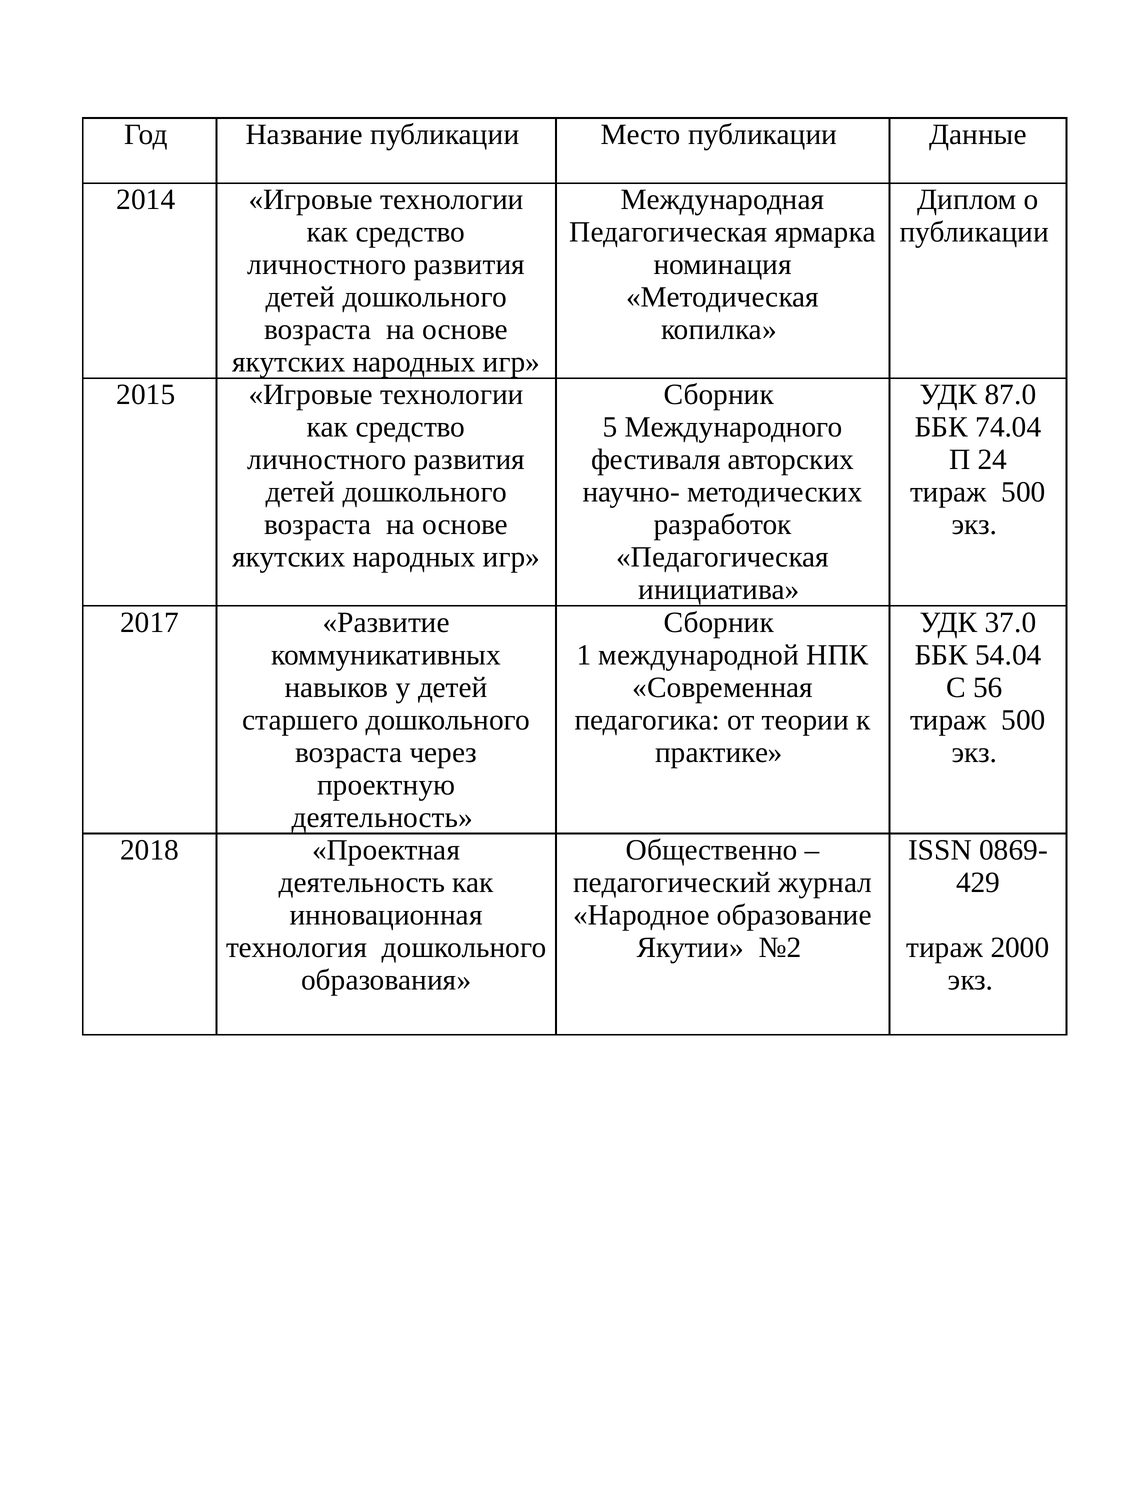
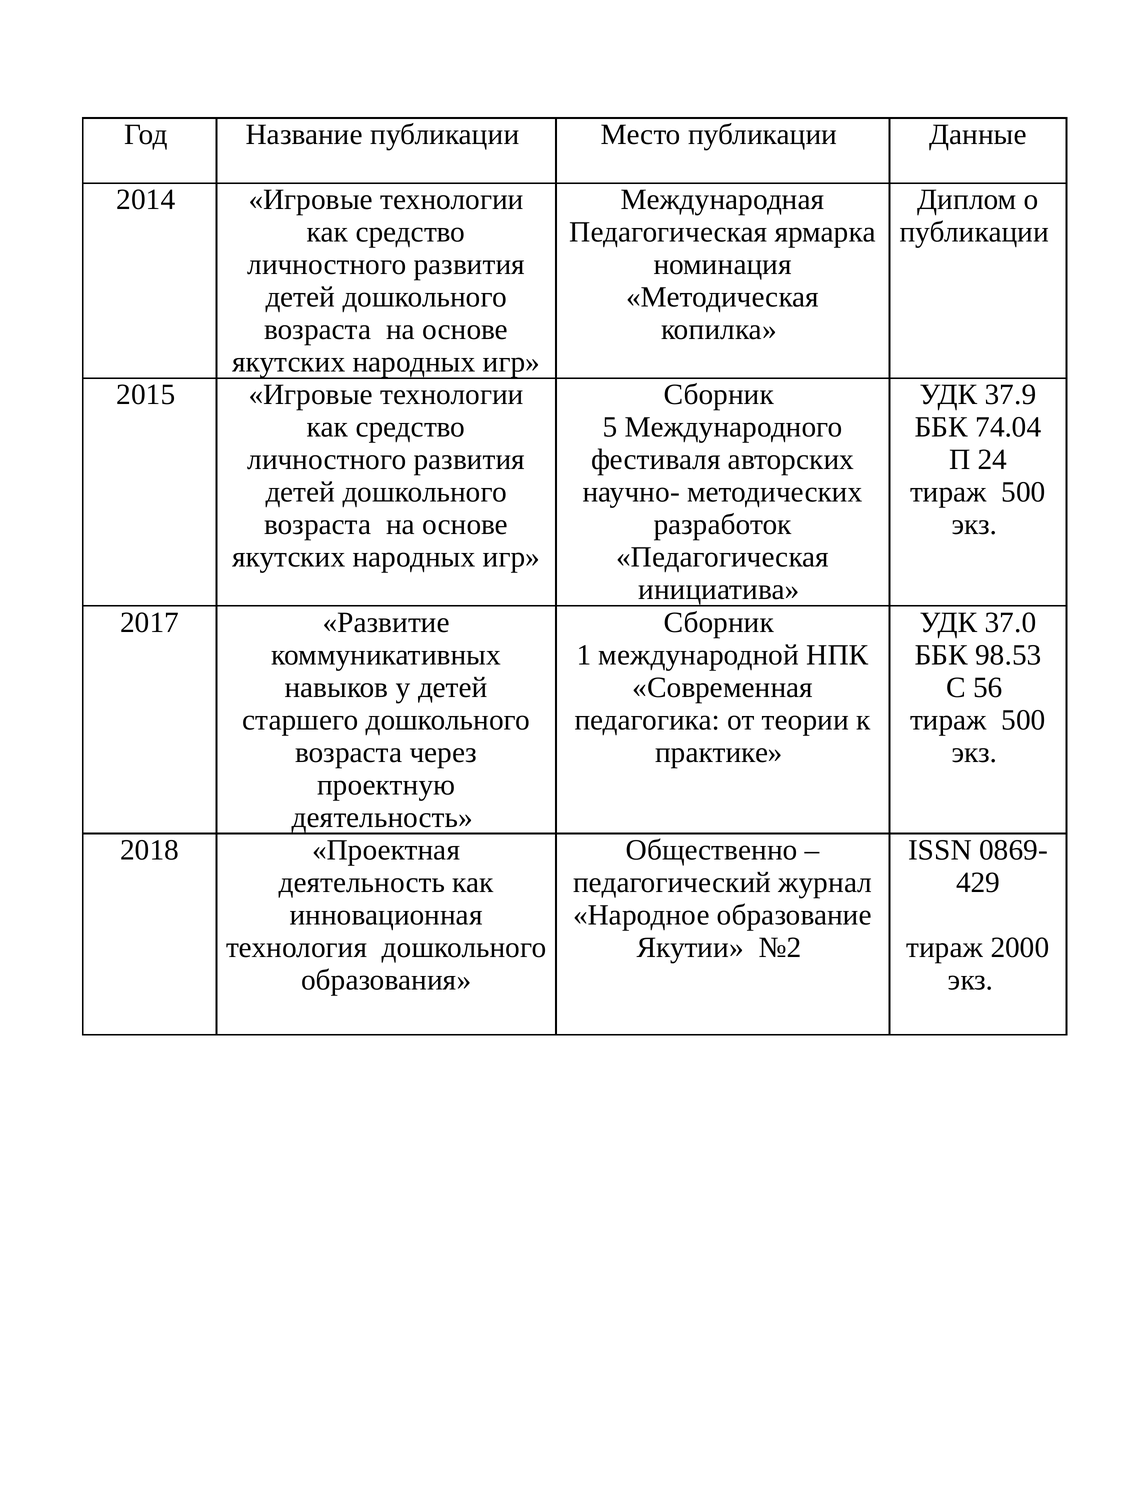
87.0: 87.0 -> 37.9
54.04: 54.04 -> 98.53
